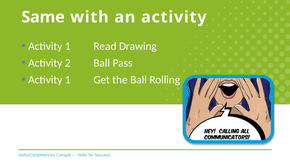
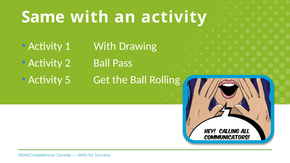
1 Read: Read -> With
1 at (68, 80): 1 -> 5
